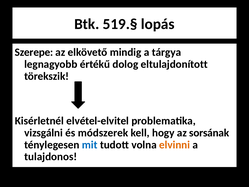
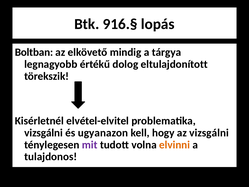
519.§: 519.§ -> 916.§
Szerepe: Szerepe -> Boltban
módszerek: módszerek -> ugyanazon
az sorsának: sorsának -> vizsgálni
mit colour: blue -> purple
